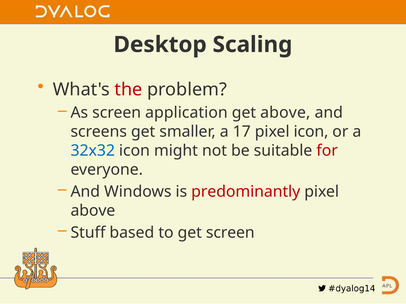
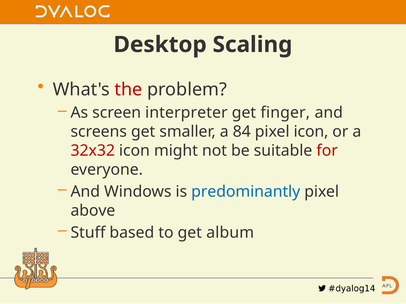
application: application -> interpreter
get above: above -> finger
17: 17 -> 84
32x32 colour: blue -> red
predominantly colour: red -> blue
get screen: screen -> album
